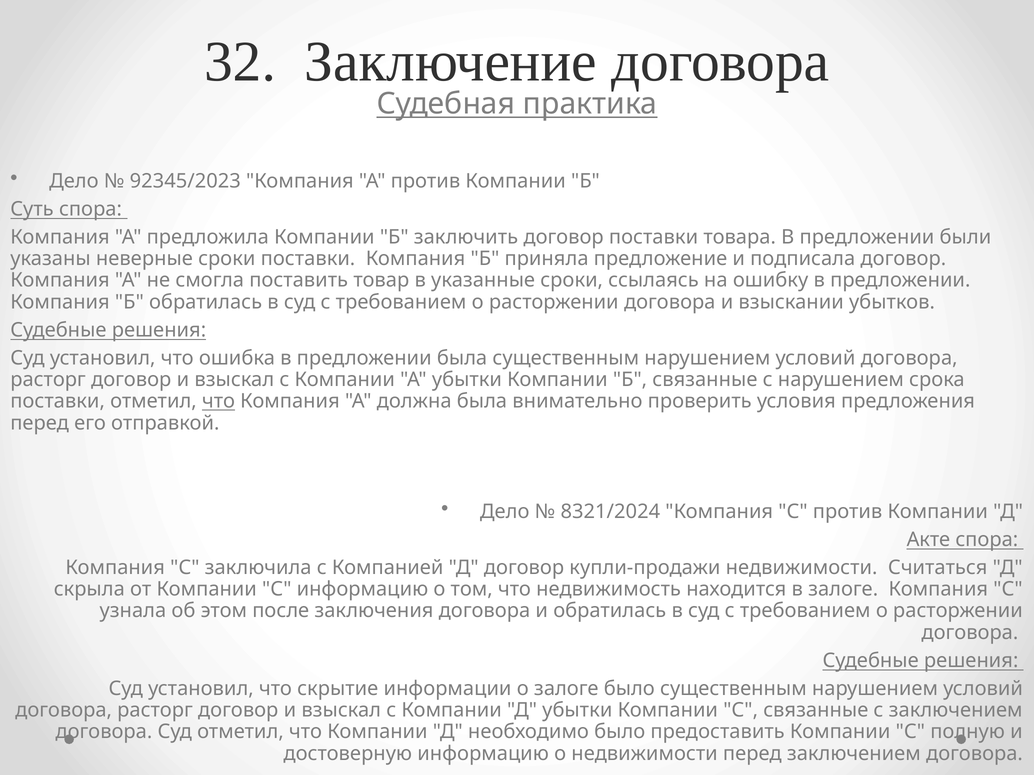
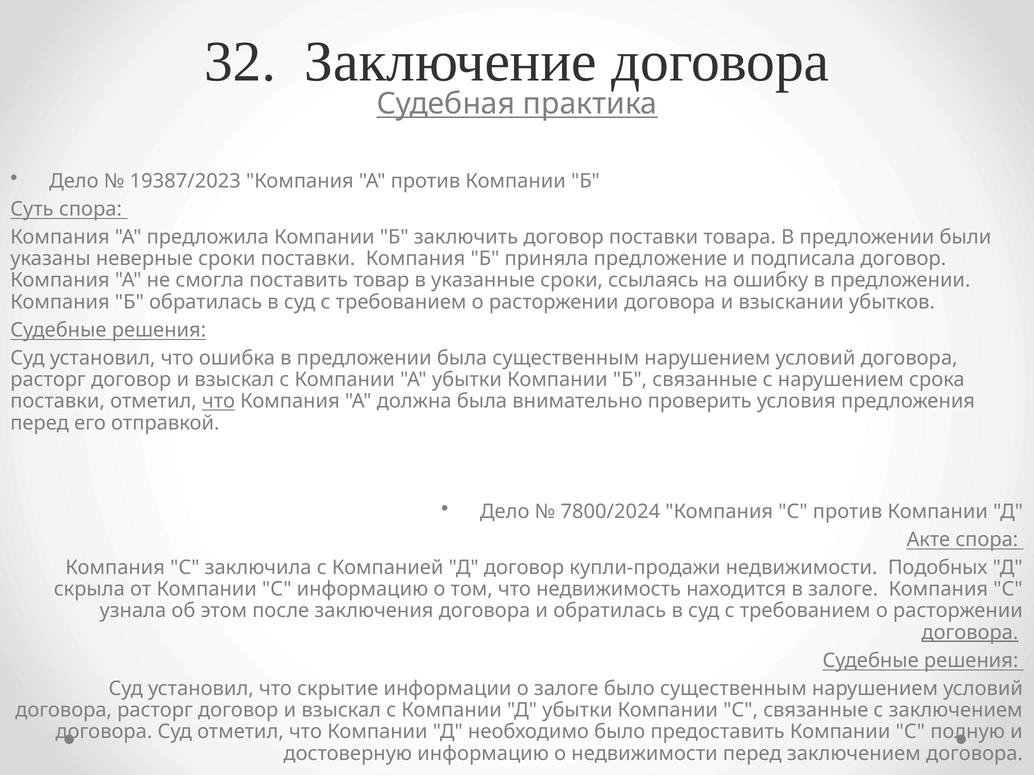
92345/2023: 92345/2023 -> 19387/2023
8321/2024: 8321/2024 -> 7800/2024
Считаться: Считаться -> Подобных
договора at (970, 633) underline: none -> present
